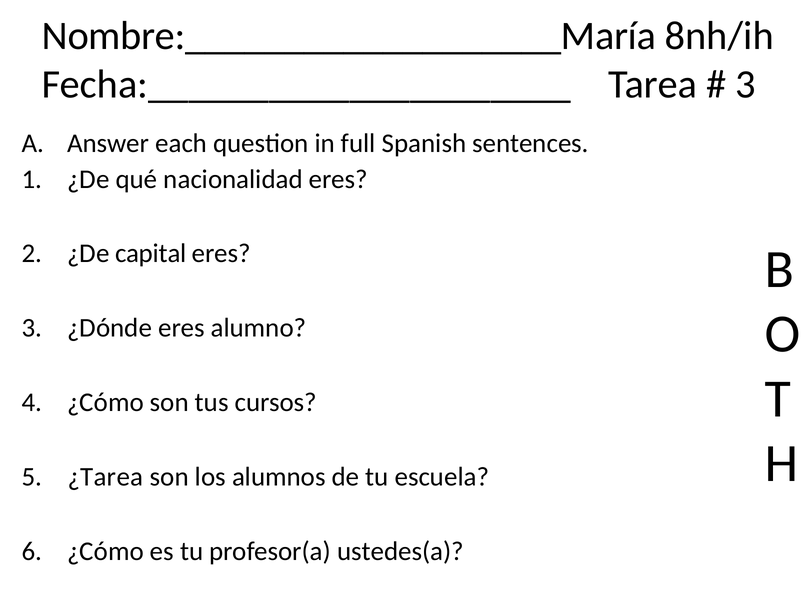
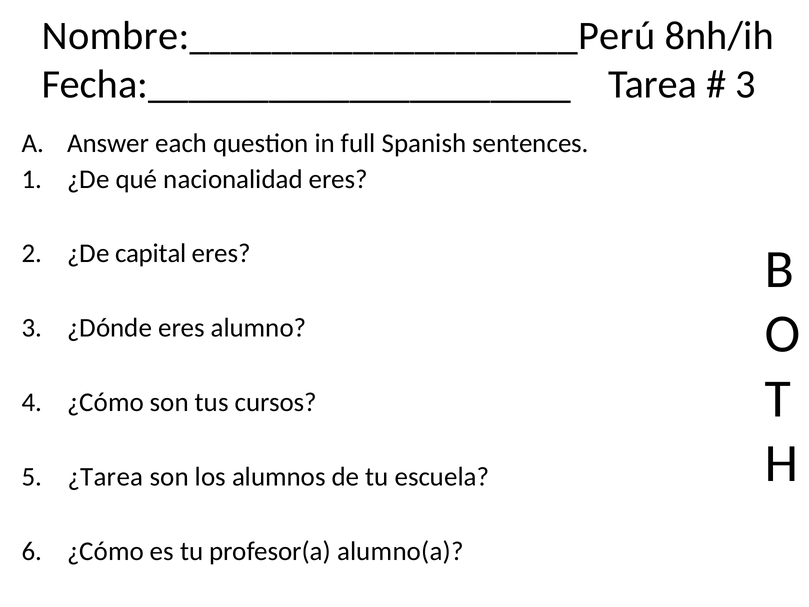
Nombre:___________________María: Nombre:___________________María -> Nombre:___________________Perú
ustedes(a: ustedes(a -> alumno(a
